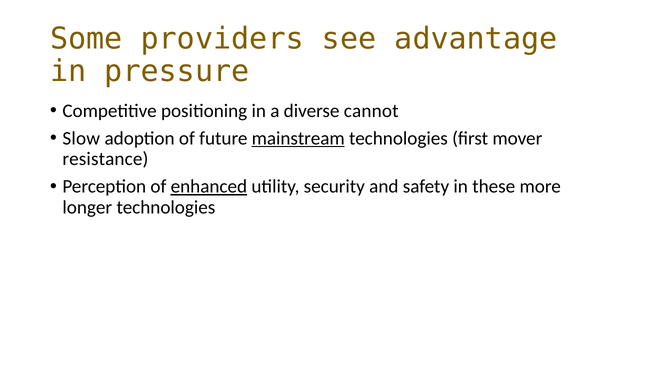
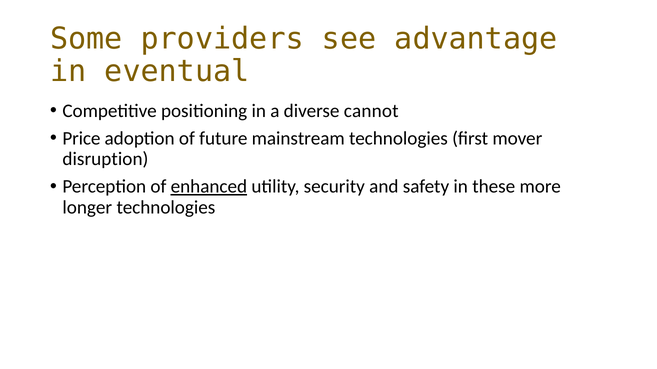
pressure: pressure -> eventual
Slow: Slow -> Price
mainstream underline: present -> none
resistance: resistance -> disruption
